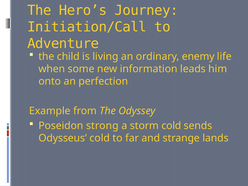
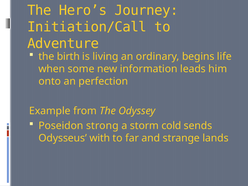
child: child -> birth
enemy: enemy -> begins
Odysseus cold: cold -> with
